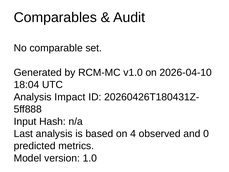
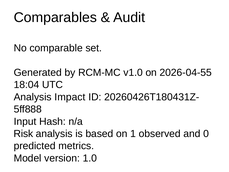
2026-04-10: 2026-04-10 -> 2026-04-55
Last: Last -> Risk
4: 4 -> 1
